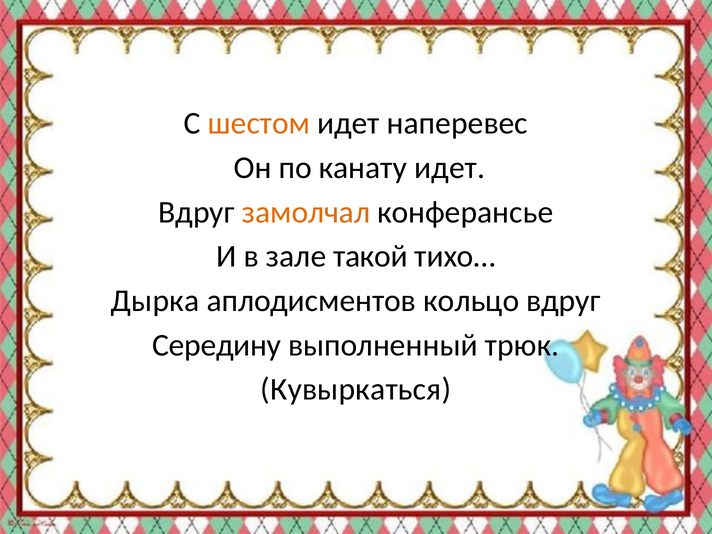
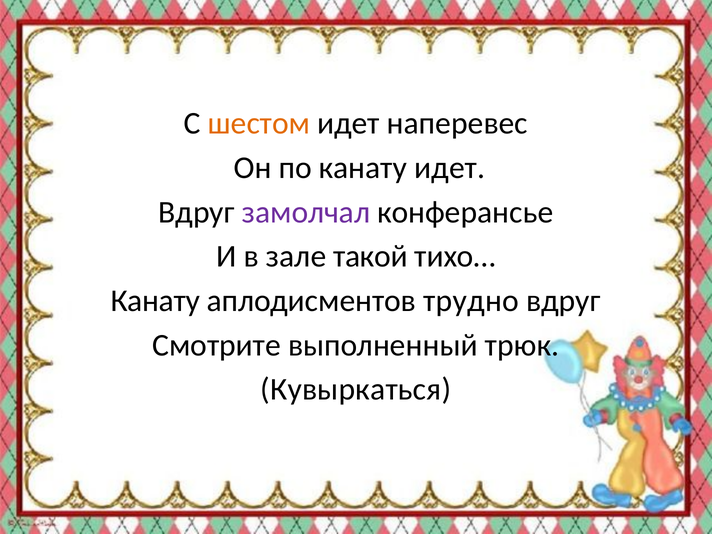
замолчал colour: orange -> purple
Дырка at (155, 301): Дырка -> Канату
кольцо: кольцо -> трудно
Середину: Середину -> Смотрите
